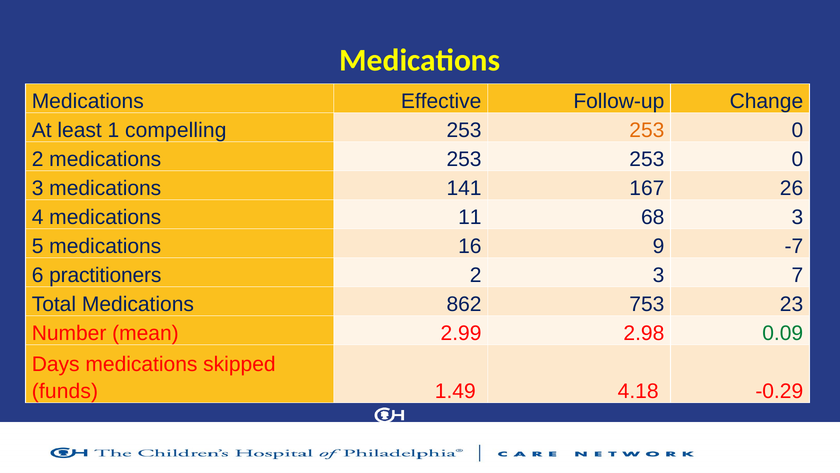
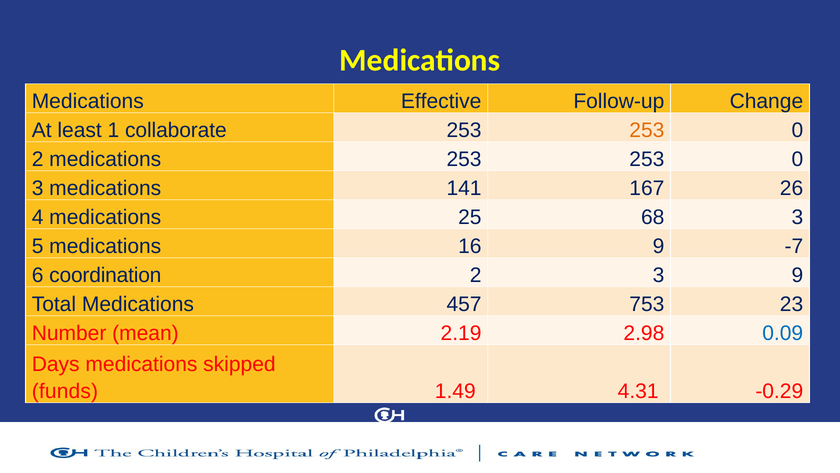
compelling: compelling -> collaborate
11: 11 -> 25
practitioners: practitioners -> coordination
3 7: 7 -> 9
862: 862 -> 457
2.99: 2.99 -> 2.19
0.09 colour: green -> blue
4.18: 4.18 -> 4.31
